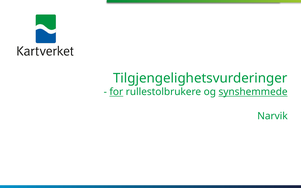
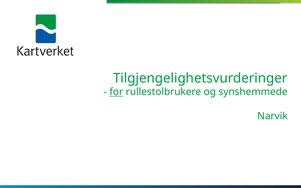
synshemmede underline: present -> none
